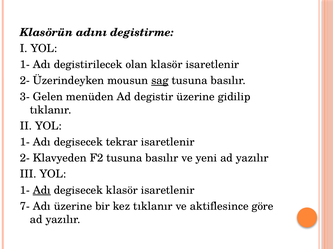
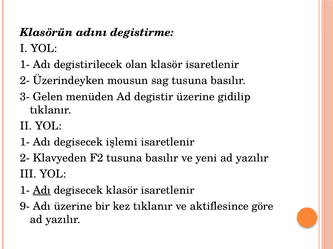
sag underline: present -> none
tekrar: tekrar -> işlemi
7-: 7- -> 9-
